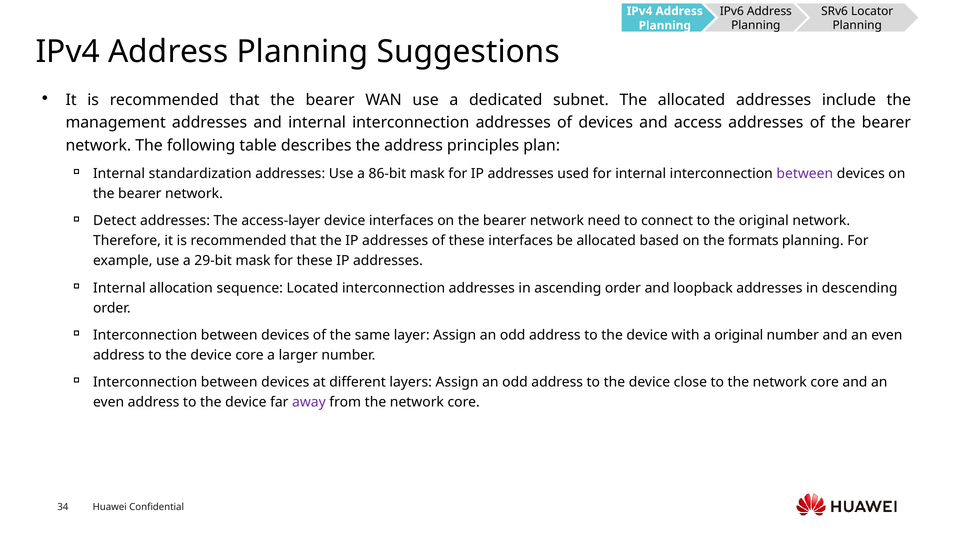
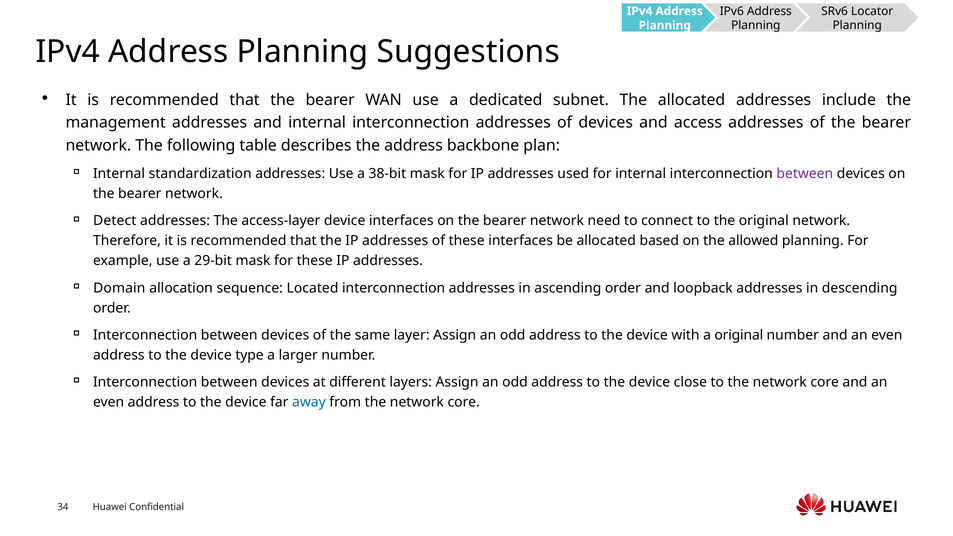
principles: principles -> backbone
86-bit: 86-bit -> 38-bit
formats: formats -> allowed
Internal at (119, 288): Internal -> Domain
device core: core -> type
away colour: purple -> blue
